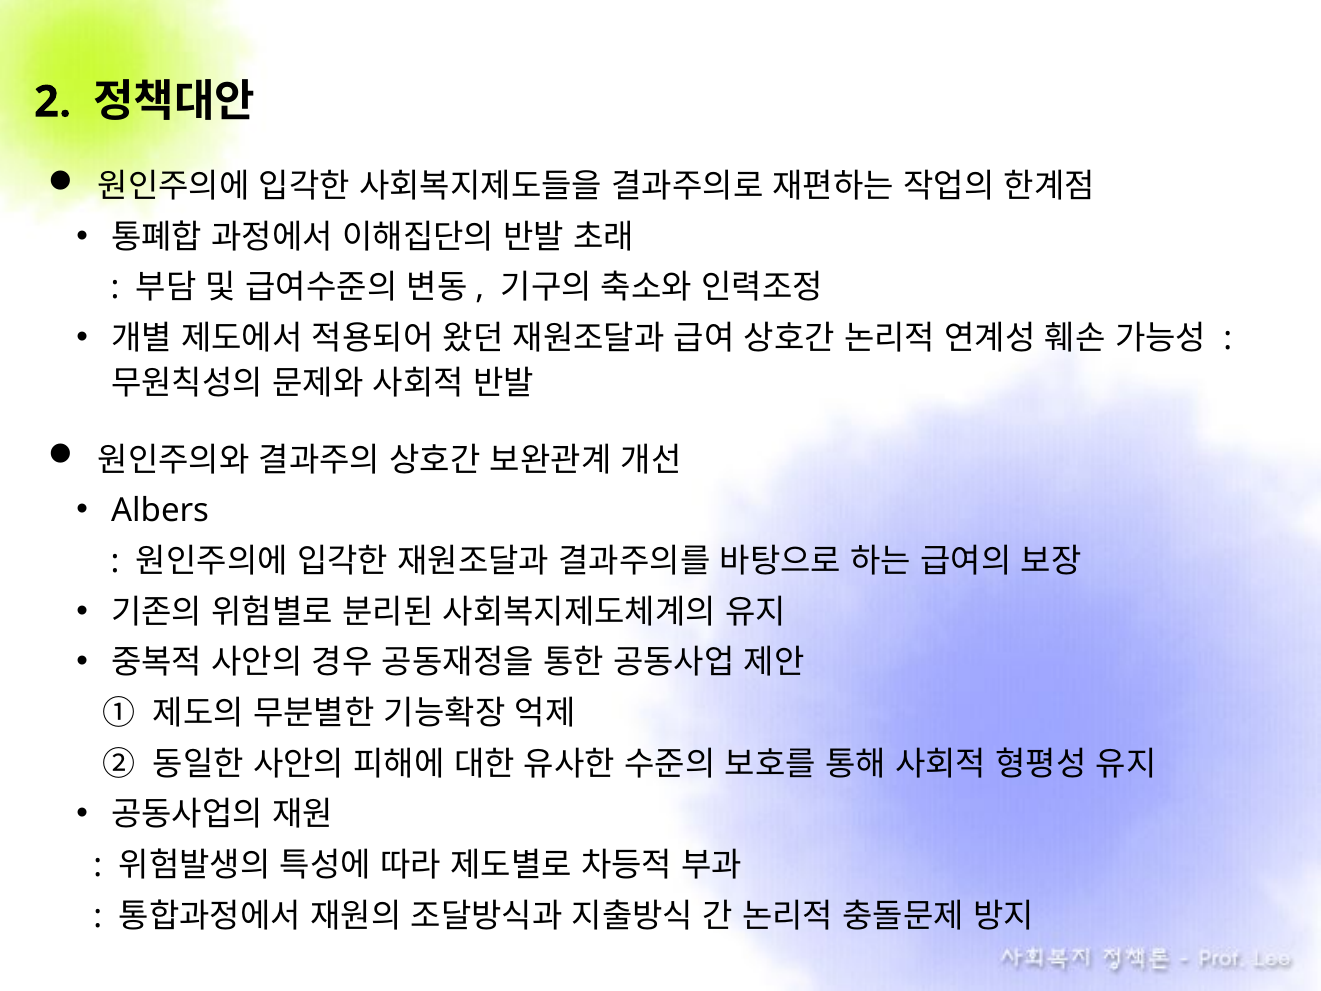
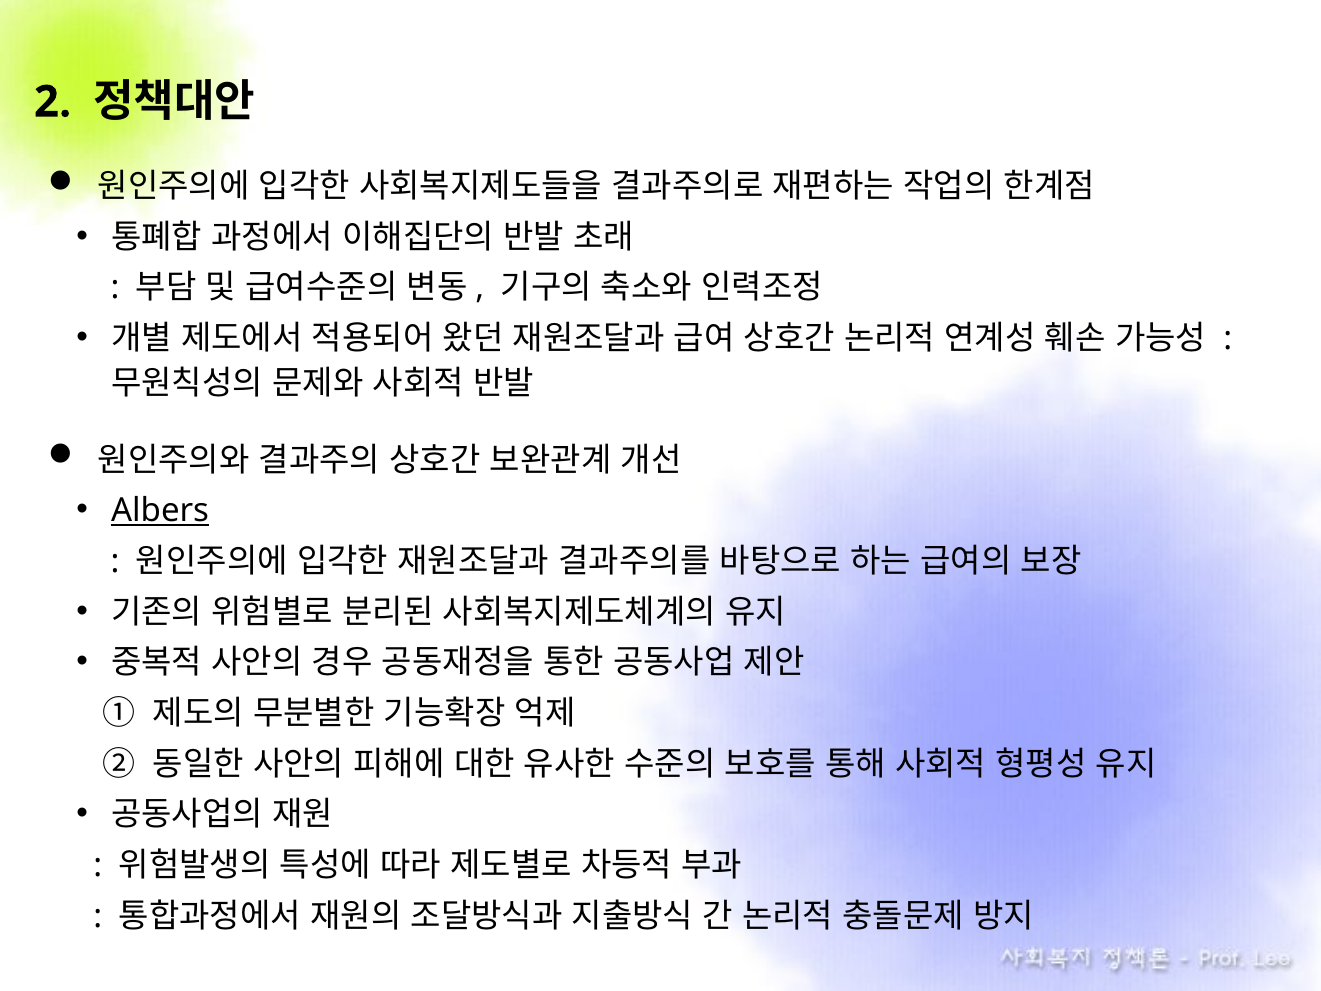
Albers underline: none -> present
